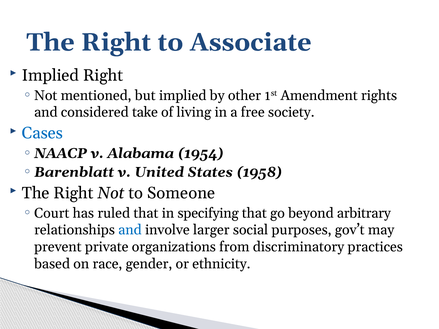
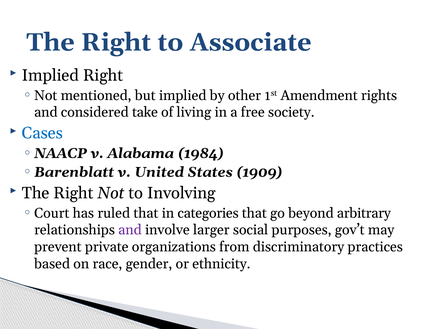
1954: 1954 -> 1984
1958: 1958 -> 1909
Someone: Someone -> Involving
specifying: specifying -> categories
and at (130, 230) colour: blue -> purple
